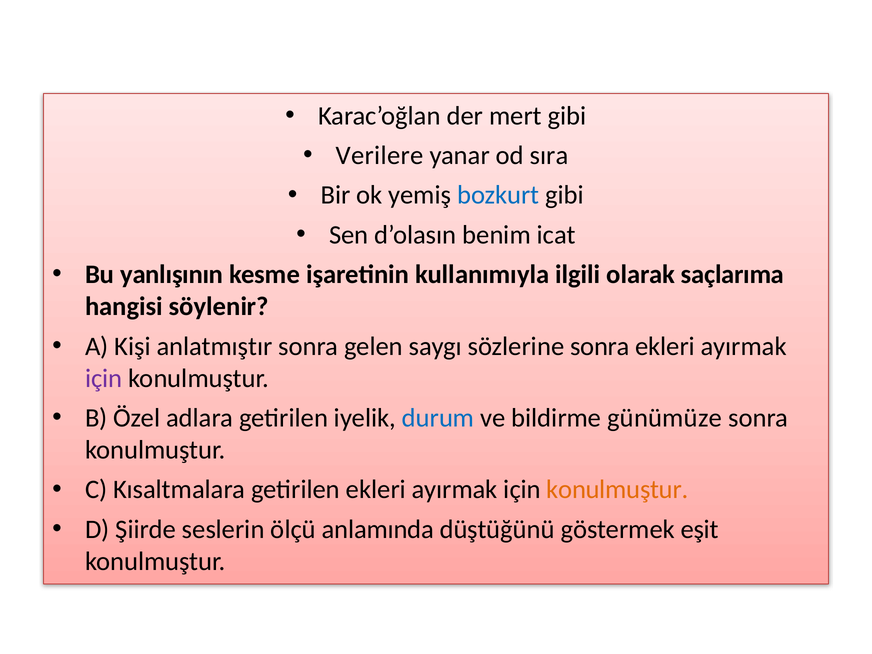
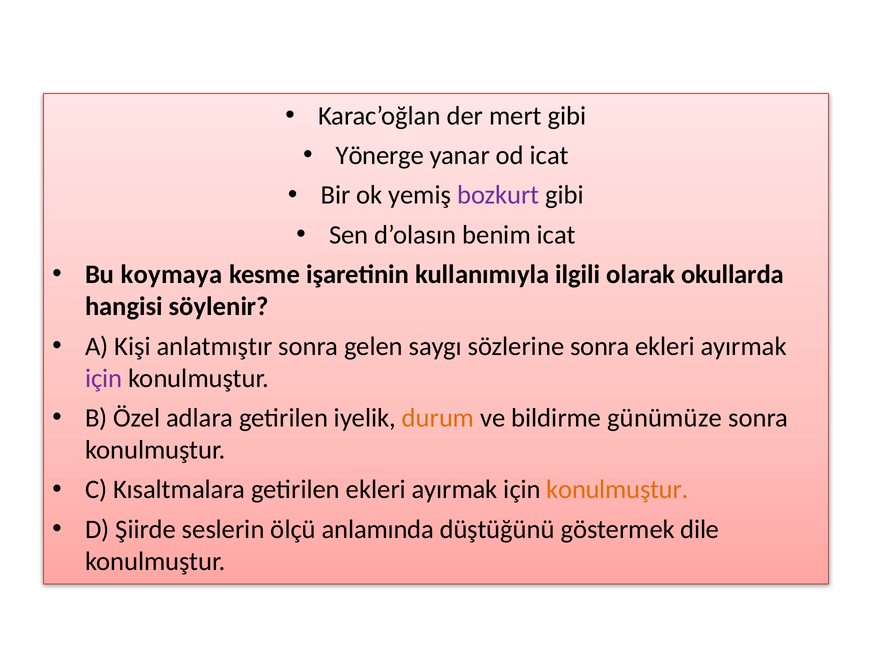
Verilere: Verilere -> Yönerge
od sıra: sıra -> icat
bozkurt colour: blue -> purple
yanlışının: yanlışının -> koymaya
saçlarıma: saçlarıma -> okullarda
durum colour: blue -> orange
eşit: eşit -> dile
